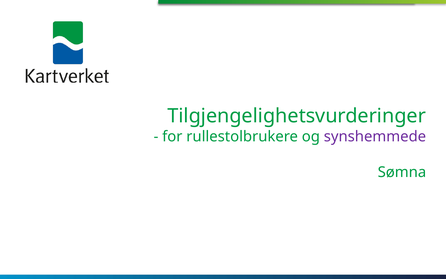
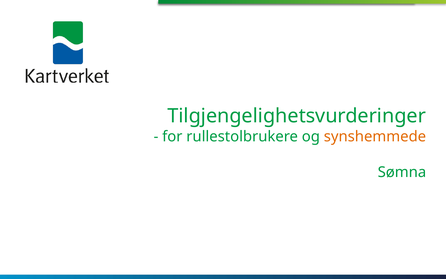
synshemmede colour: purple -> orange
